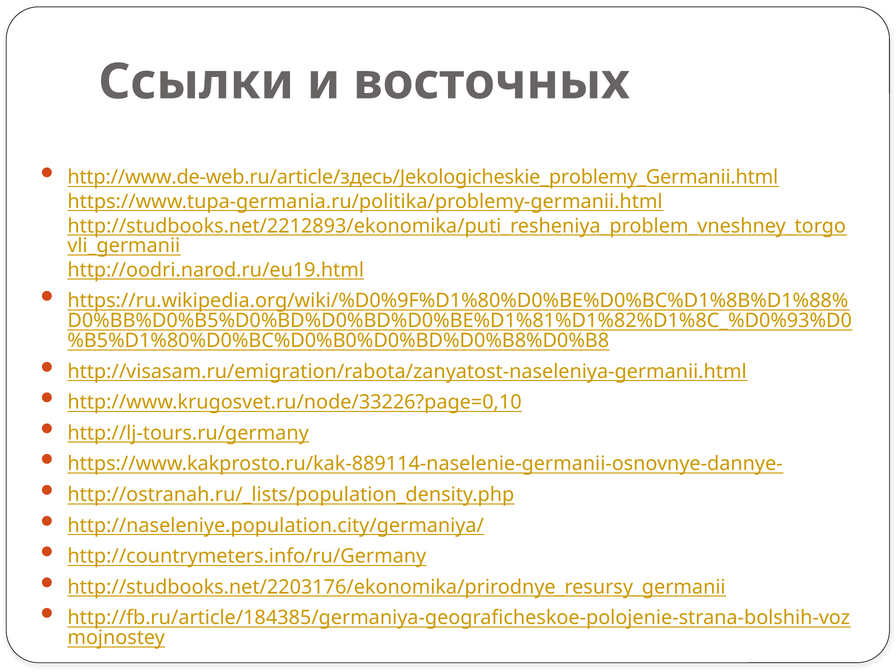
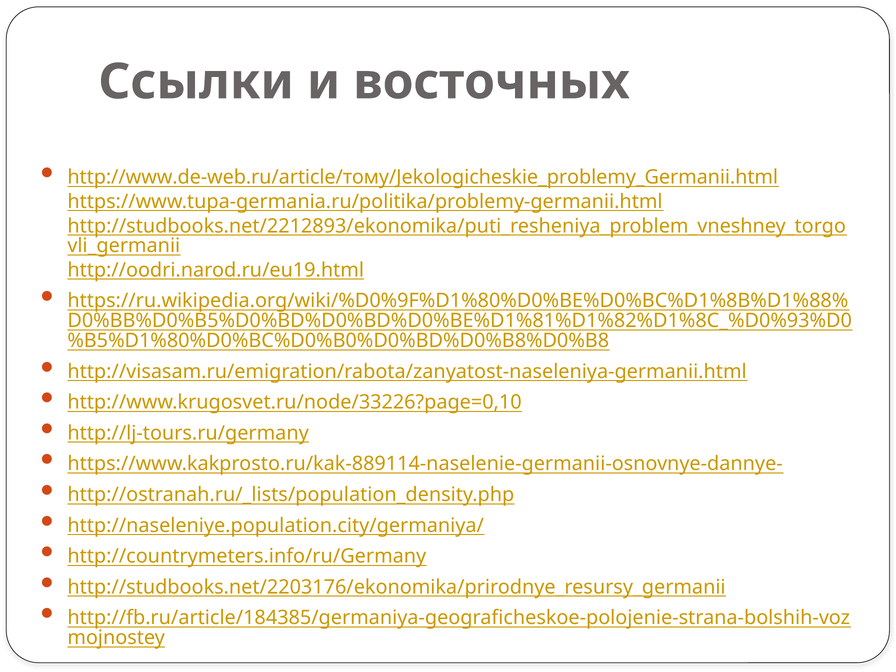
http://www.de-web.ru/article/здесь/Jekologicheskie_problemy_Germanii.html: http://www.de-web.ru/article/здесь/Jekologicheskie_problemy_Germanii.html -> http://www.de-web.ru/article/тому/Jekologicheskie_problemy_Germanii.html
